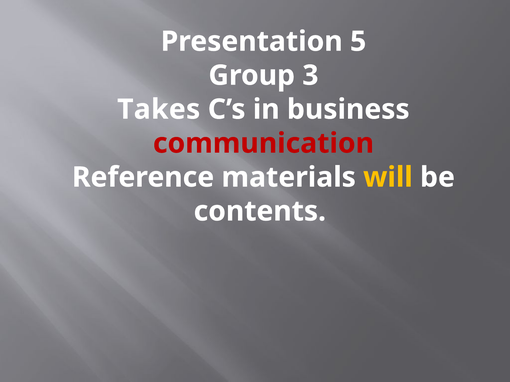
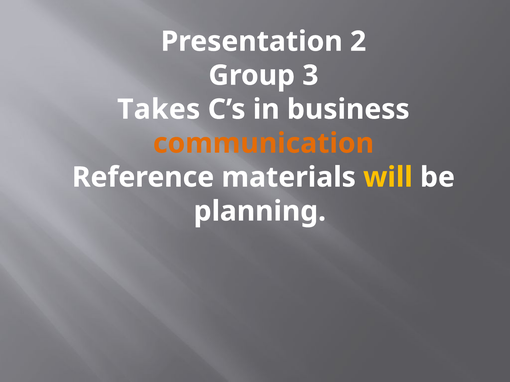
5: 5 -> 2
communication colour: red -> orange
contents: contents -> planning
